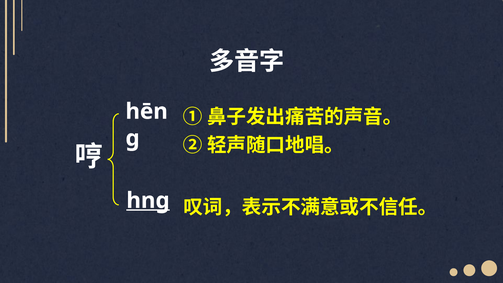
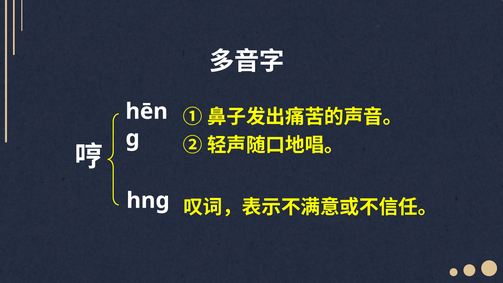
hnɡ underline: present -> none
